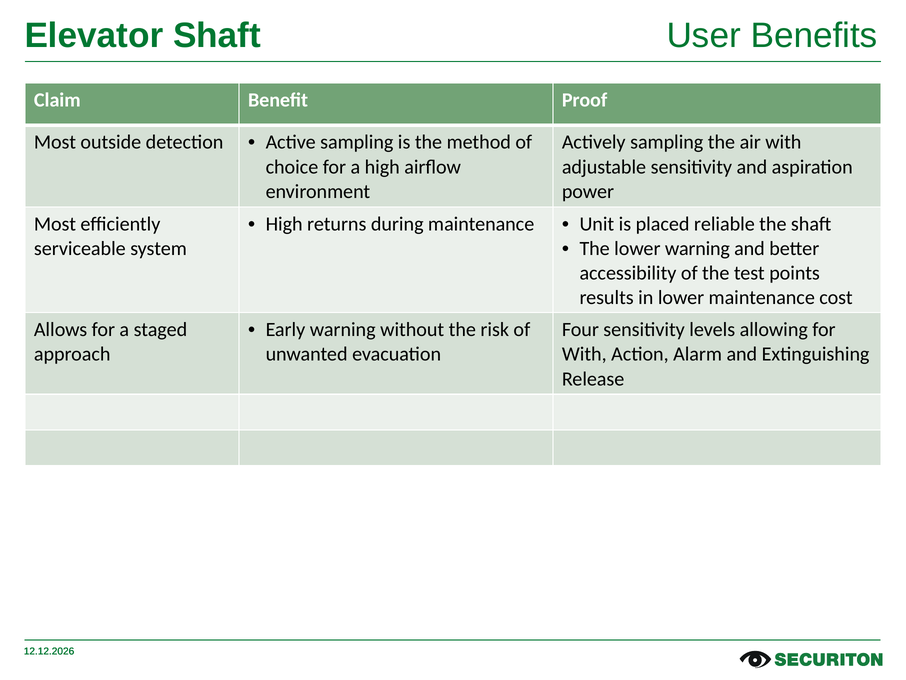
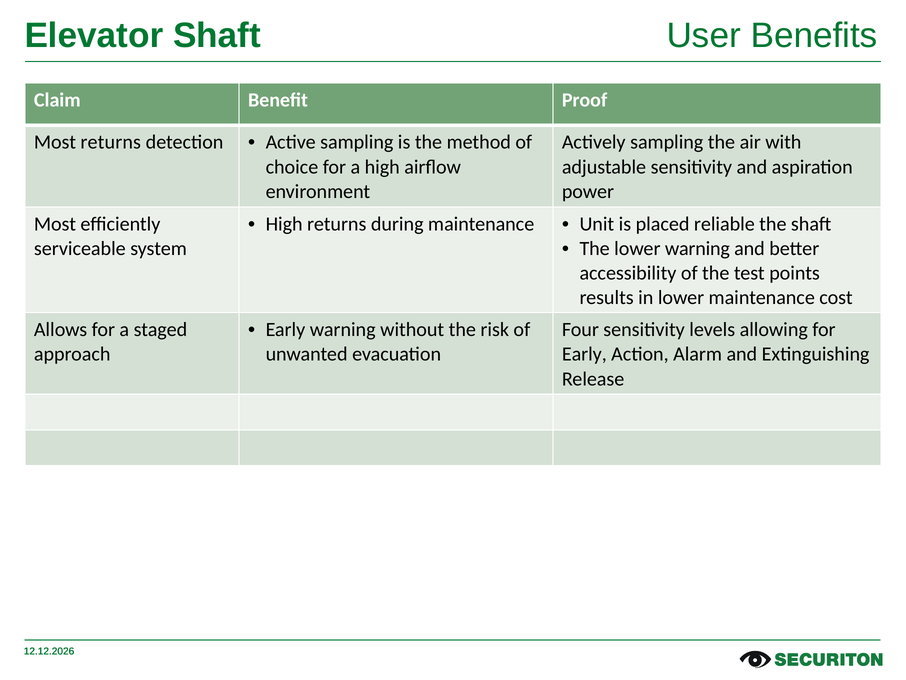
Most outside: outside -> returns
With at (584, 354): With -> Early
